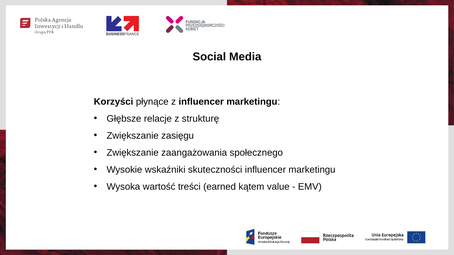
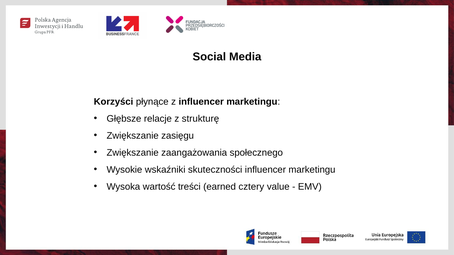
kątem: kątem -> cztery
